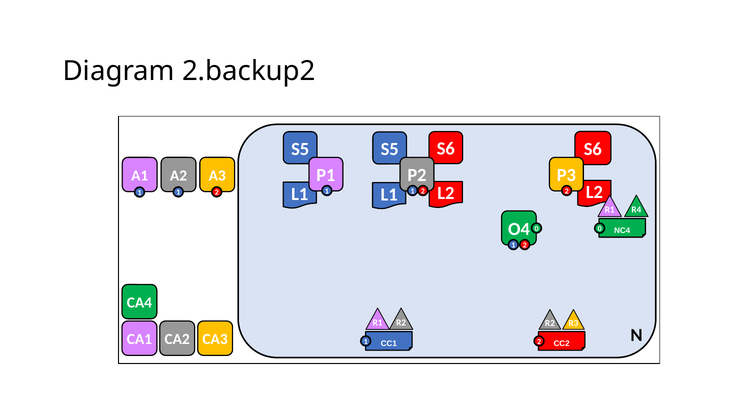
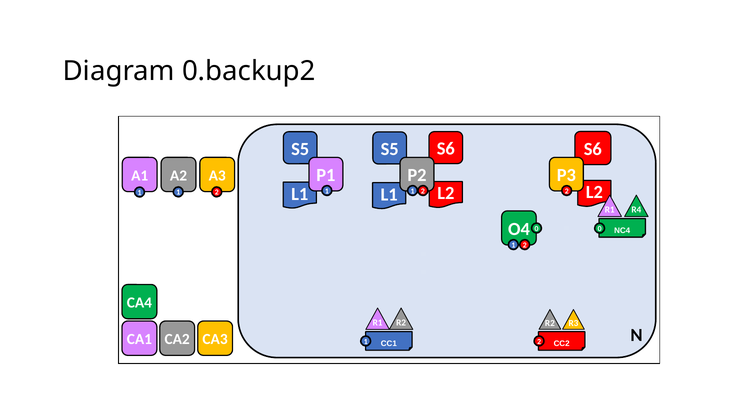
2.backup2: 2.backup2 -> 0.backup2
